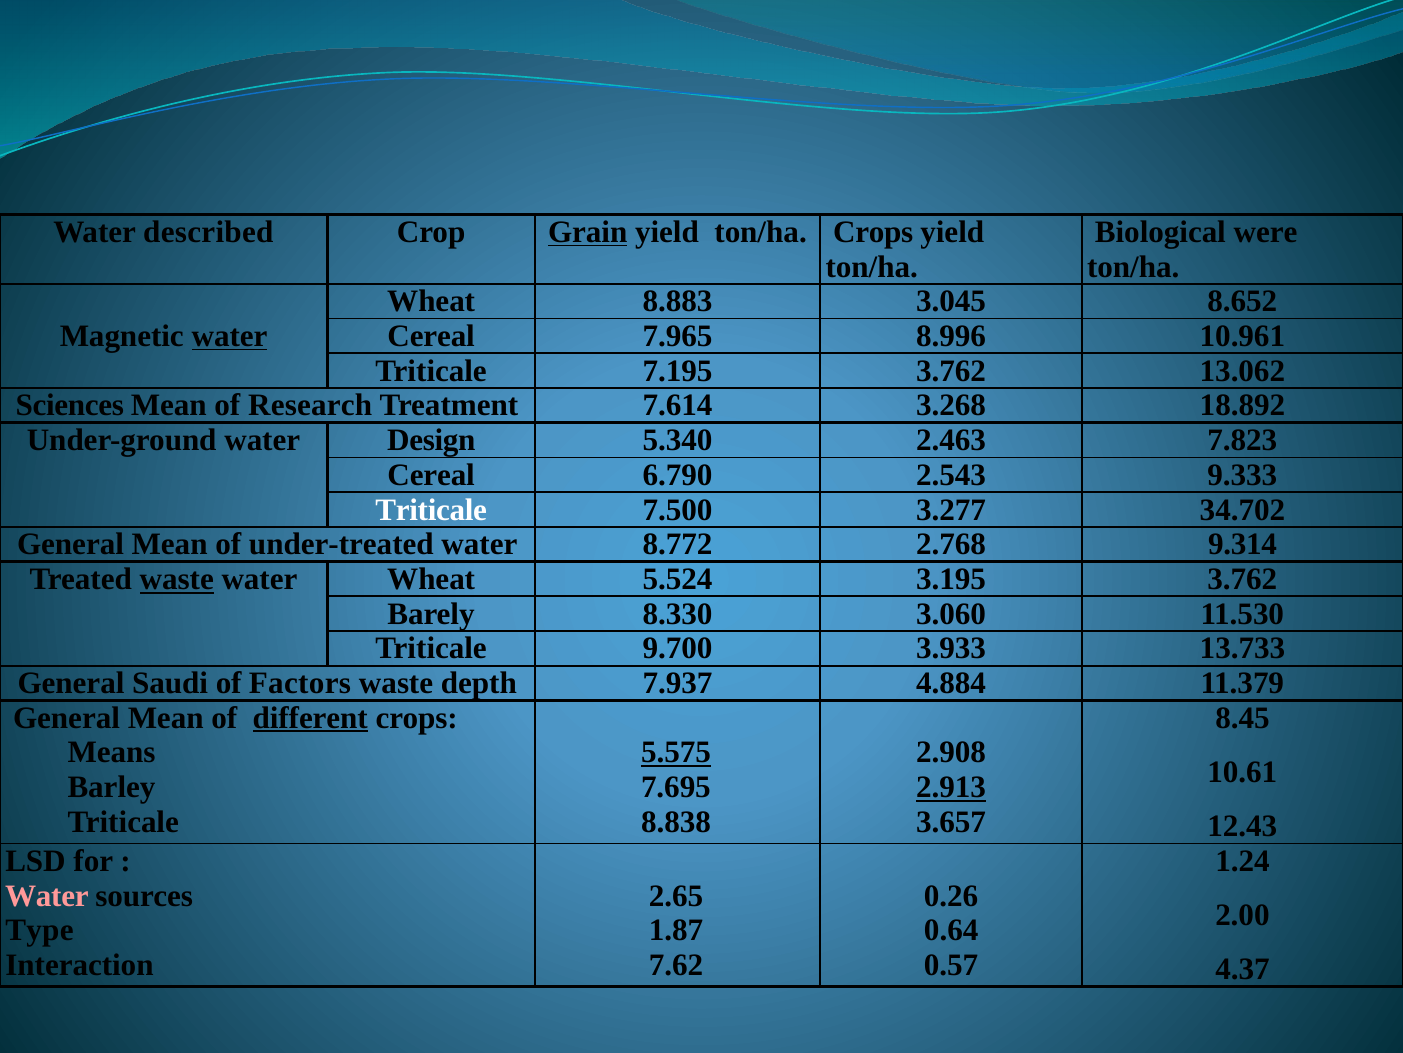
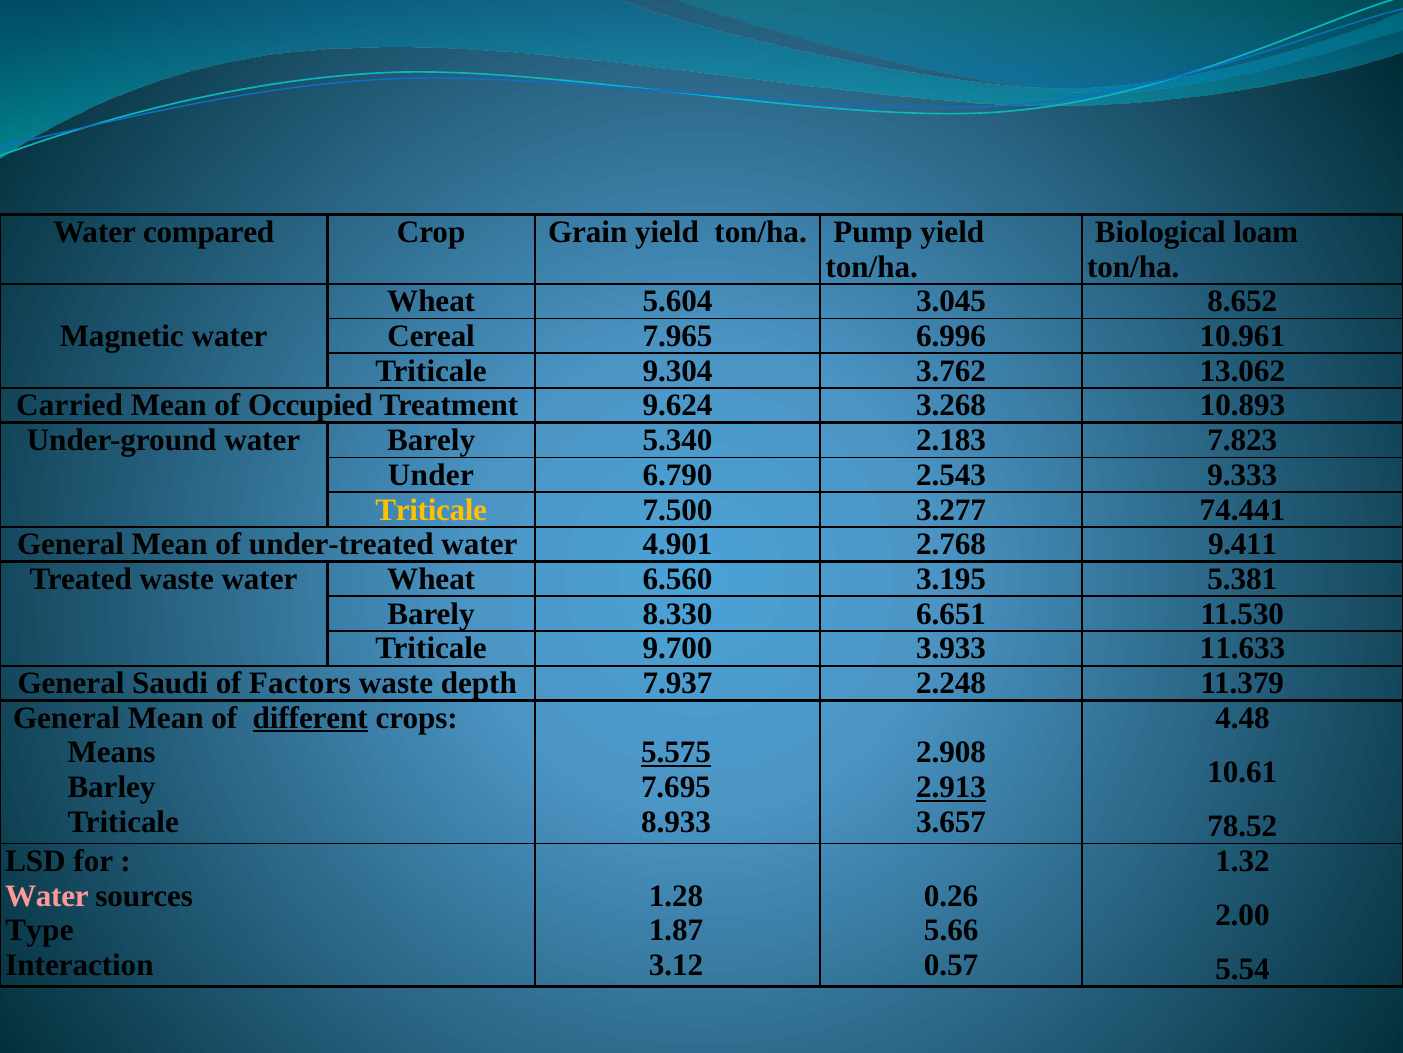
described: described -> compared
Grain underline: present -> none
ton/ha Crops: Crops -> Pump
were: were -> loam
8.883: 8.883 -> 5.604
water at (230, 336) underline: present -> none
8.996: 8.996 -> 6.996
7.195: 7.195 -> 9.304
Sciences: Sciences -> Carried
Research: Research -> Occupied
7.614: 7.614 -> 9.624
18.892: 18.892 -> 10.893
water Design: Design -> Barely
2.463: 2.463 -> 2.183
Cereal at (431, 475): Cereal -> Under
Triticale at (431, 509) colour: white -> yellow
34.702: 34.702 -> 74.441
8.772: 8.772 -> 4.901
9.314: 9.314 -> 9.411
waste at (177, 579) underline: present -> none
5.524: 5.524 -> 6.560
3.195 3.762: 3.762 -> 5.381
3.060: 3.060 -> 6.651
13.733: 13.733 -> 11.633
4.884: 4.884 -> 2.248
8.45: 8.45 -> 4.48
8.838: 8.838 -> 8.933
12.43: 12.43 -> 78.52
1.24: 1.24 -> 1.32
2.65: 2.65 -> 1.28
0.64: 0.64 -> 5.66
7.62: 7.62 -> 3.12
4.37: 4.37 -> 5.54
